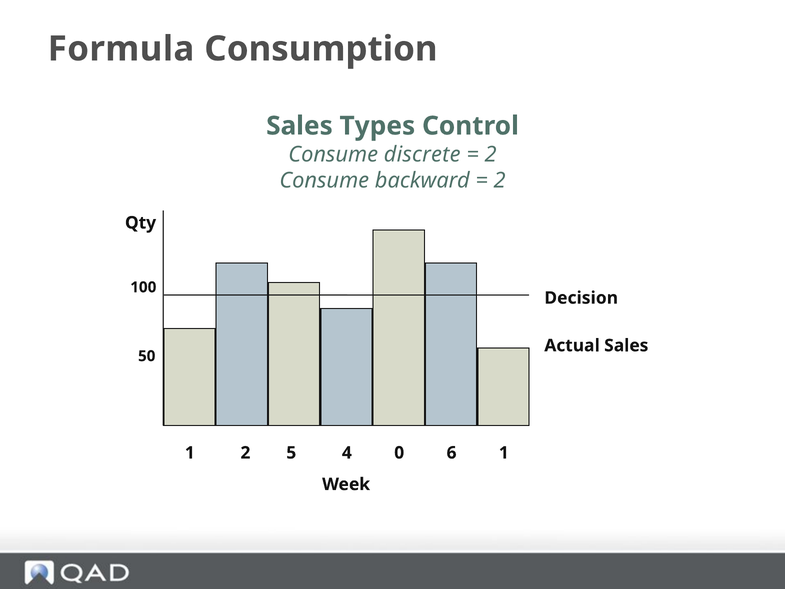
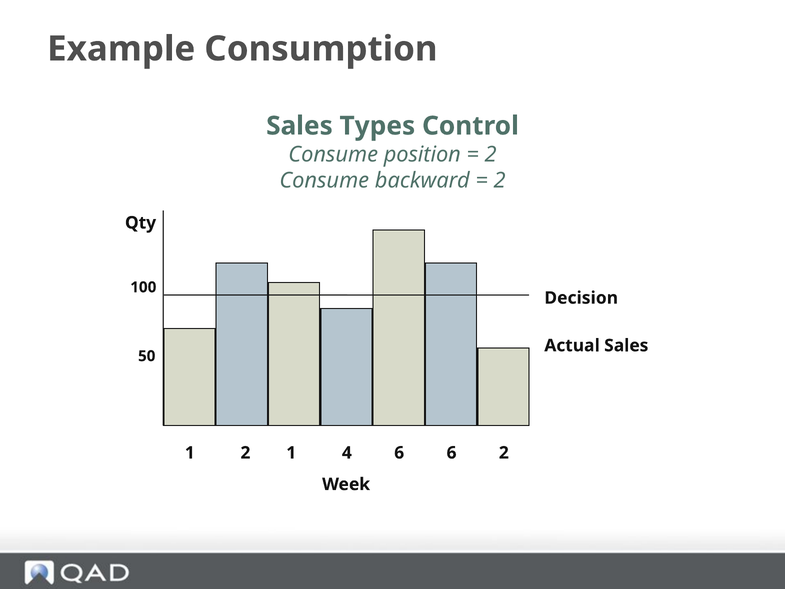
Formula: Formula -> Example
discrete: discrete -> position
2 5: 5 -> 1
4 0: 0 -> 6
6 1: 1 -> 2
